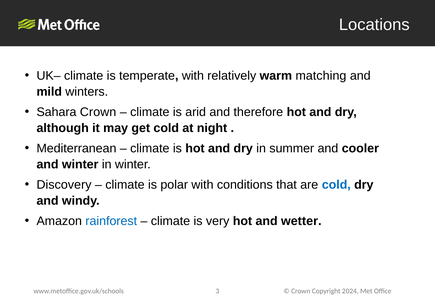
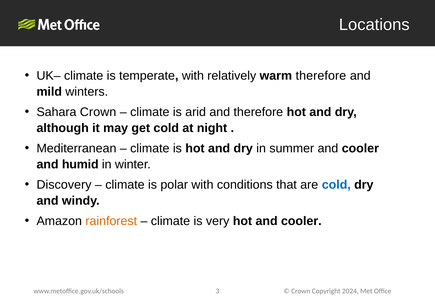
warm matching: matching -> therefore
and winter: winter -> humid
rainforest colour: blue -> orange
hot and wetter: wetter -> cooler
